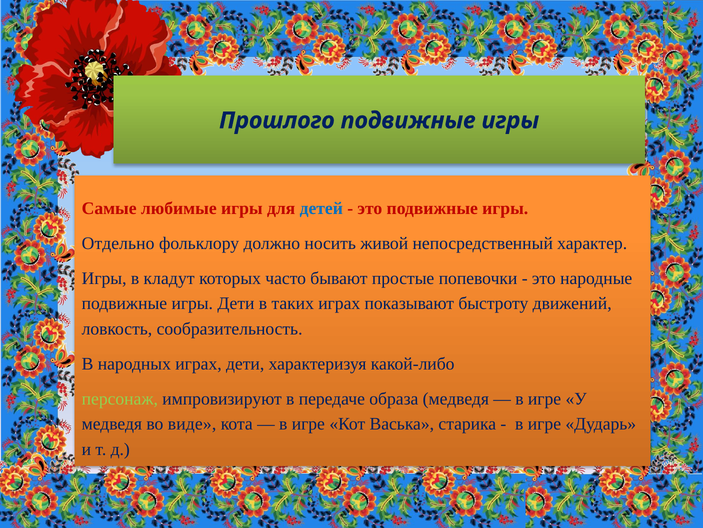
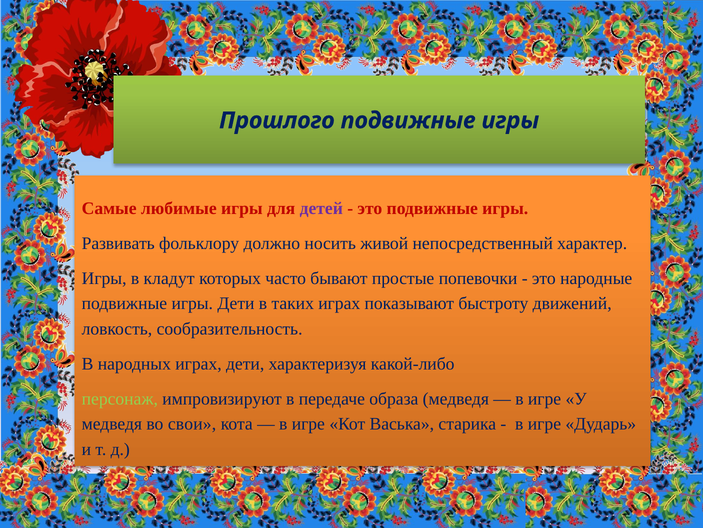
детей colour: blue -> purple
Отдельно: Отдельно -> Развивать
виде: виде -> свои
